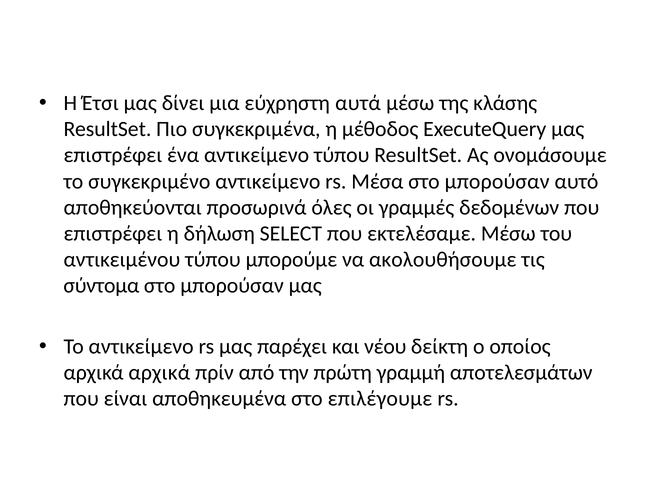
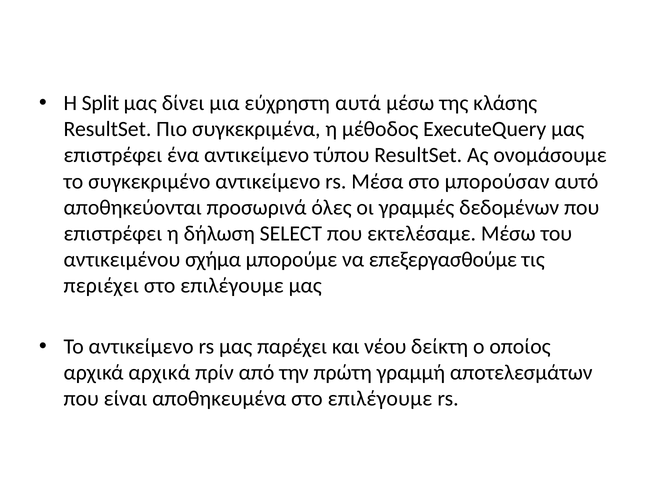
Έτσι: Έτσι -> Split
αντικειμένου τύπου: τύπου -> σχήμα
ακολουθήσουμε: ακολουθήσουμε -> επεξεργασθούμε
σύντομα: σύντομα -> περιέχει
μπορούσαν at (232, 286): μπορούσαν -> επιλέγουμε
